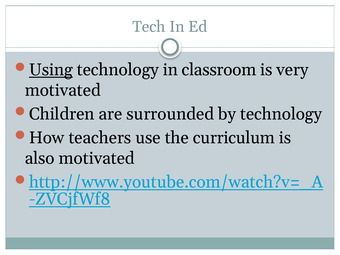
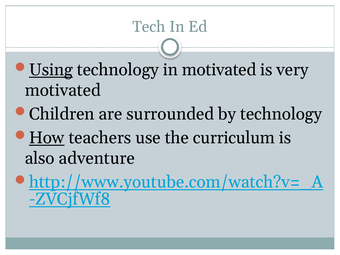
in classroom: classroom -> motivated
How underline: none -> present
also motivated: motivated -> adventure
